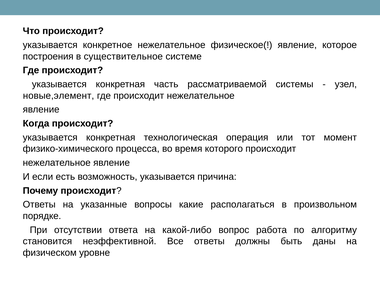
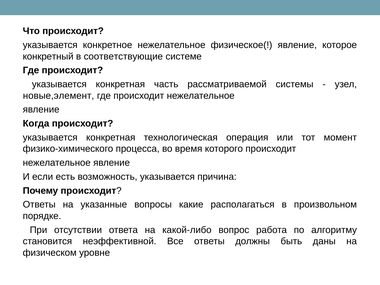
построения: построения -> конкретный
существительное: существительное -> соответствующие
